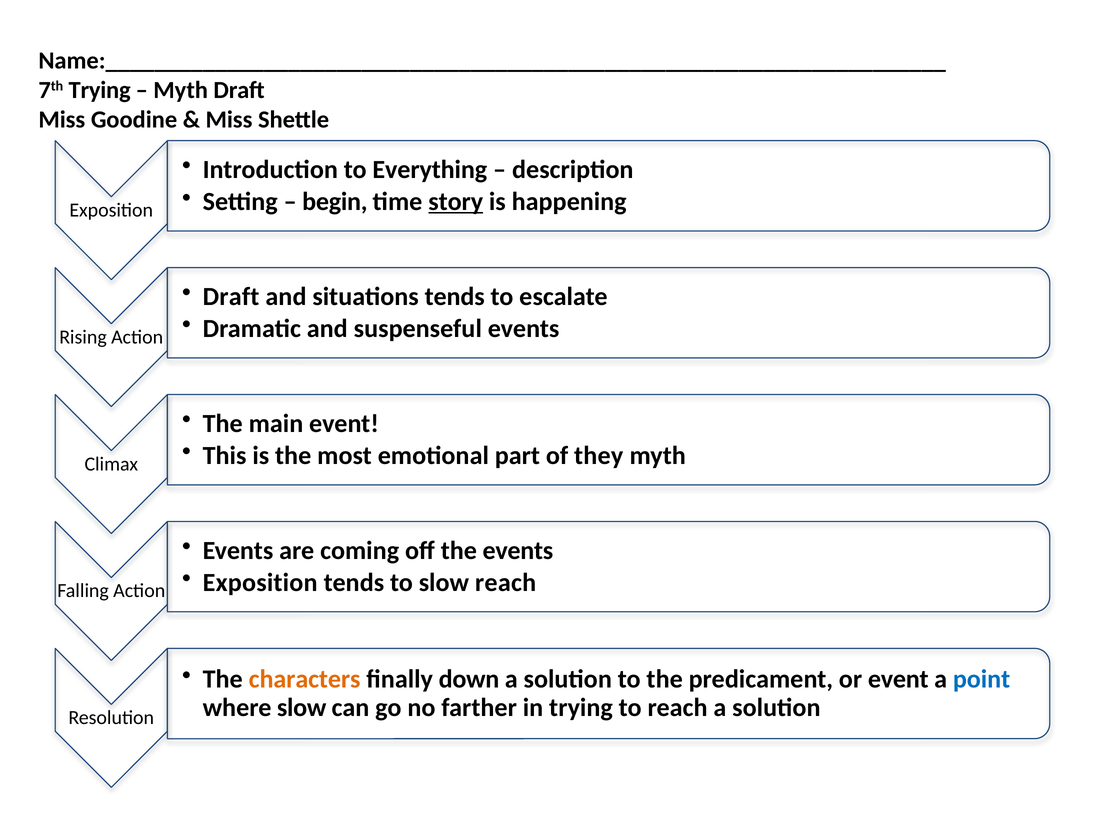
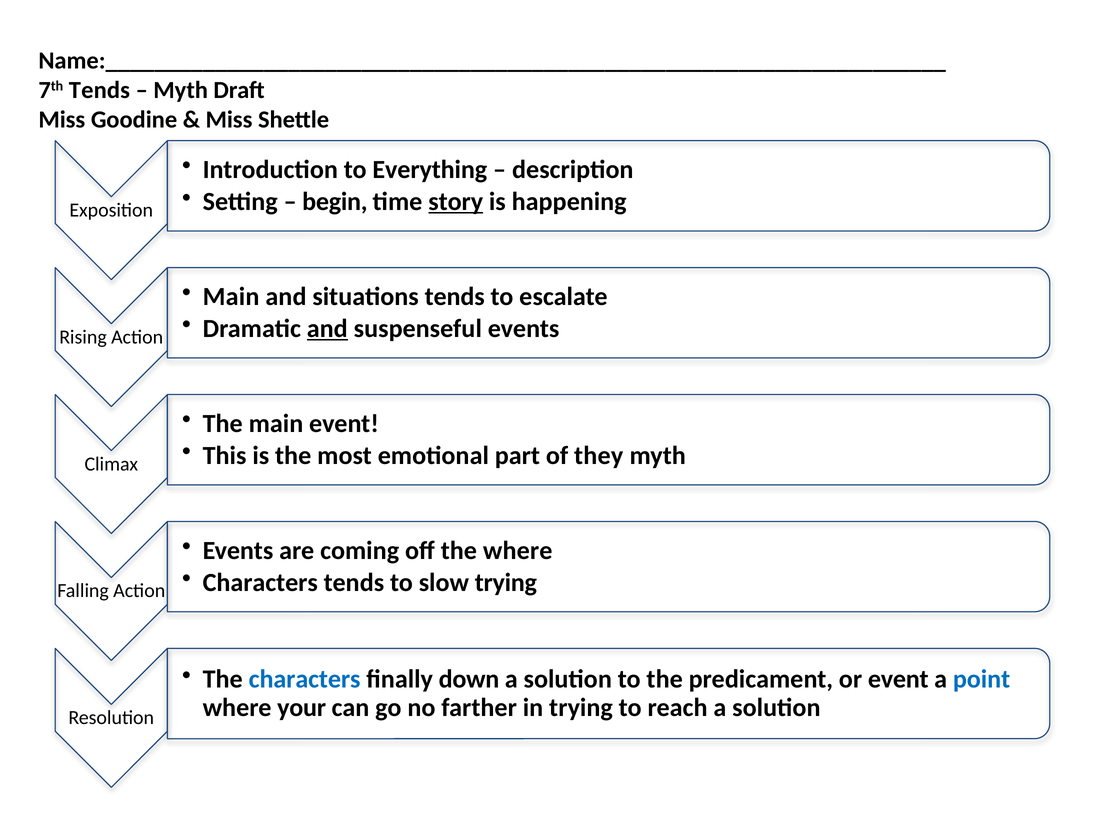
7th Trying: Trying -> Tends
Draft at (231, 296): Draft -> Main
and at (327, 329) underline: none -> present
the events: events -> where
Exposition at (260, 582): Exposition -> Characters
slow reach: reach -> trying
characters at (305, 679) colour: orange -> blue
where slow: slow -> your
